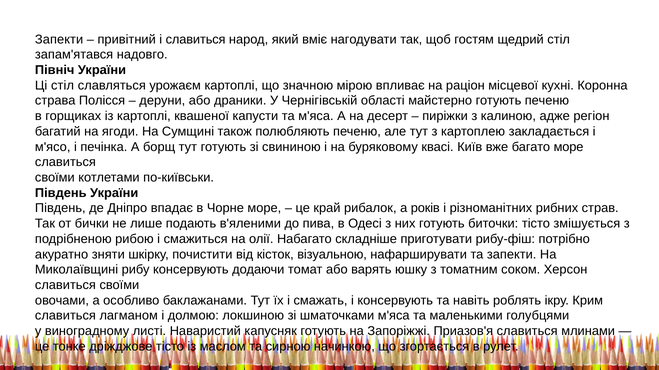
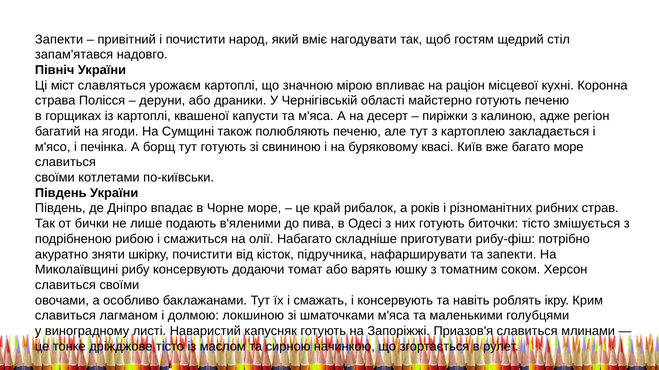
і славиться: славиться -> почистити
Ці стіл: стіл -> міст
візуальною: візуальною -> підручника
